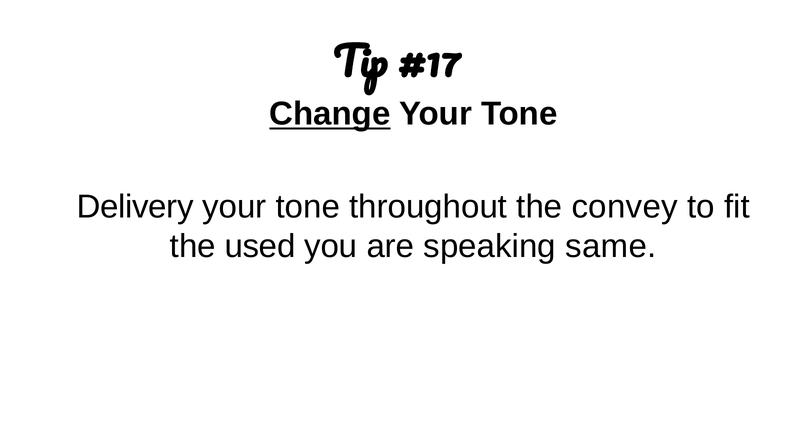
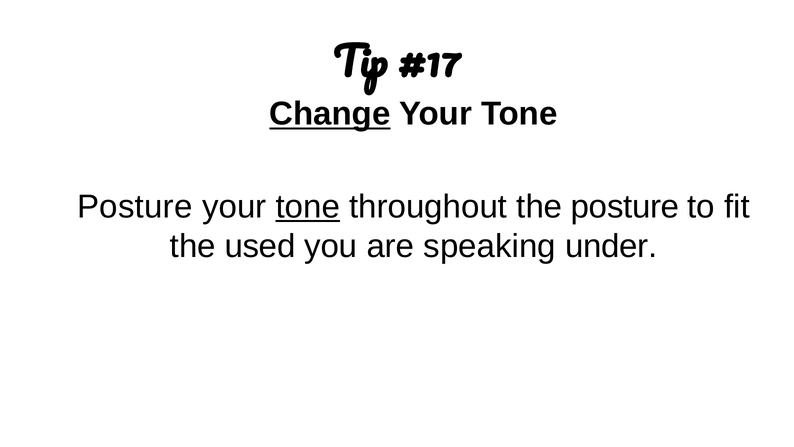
Delivery at (135, 207): Delivery -> Posture
tone at (308, 207) underline: none -> present
the convey: convey -> posture
same: same -> under
